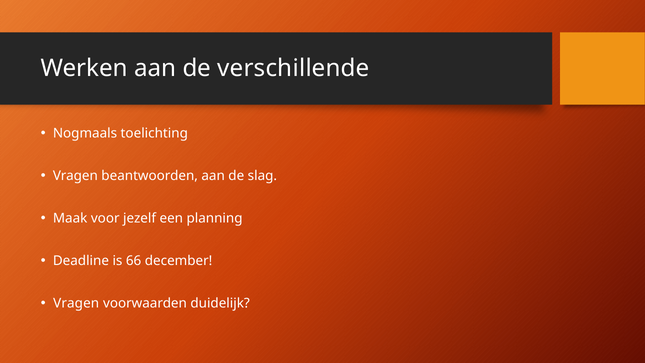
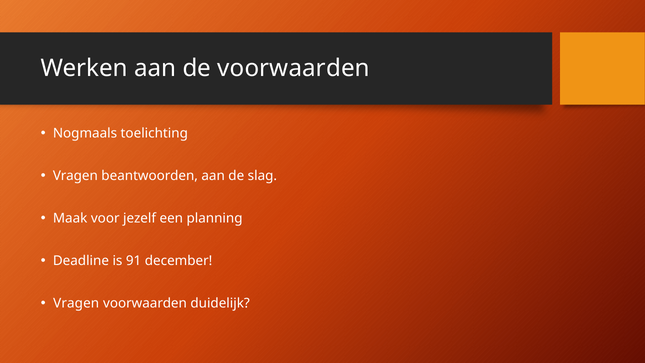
de verschillende: verschillende -> voorwaarden
66: 66 -> 91
